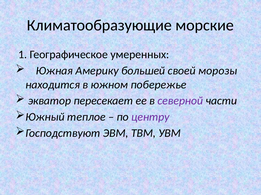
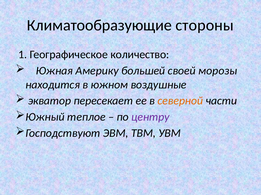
морские: морские -> стороны
умеренных: умеренных -> количество
побережье: побережье -> воздушные
северной colour: purple -> orange
